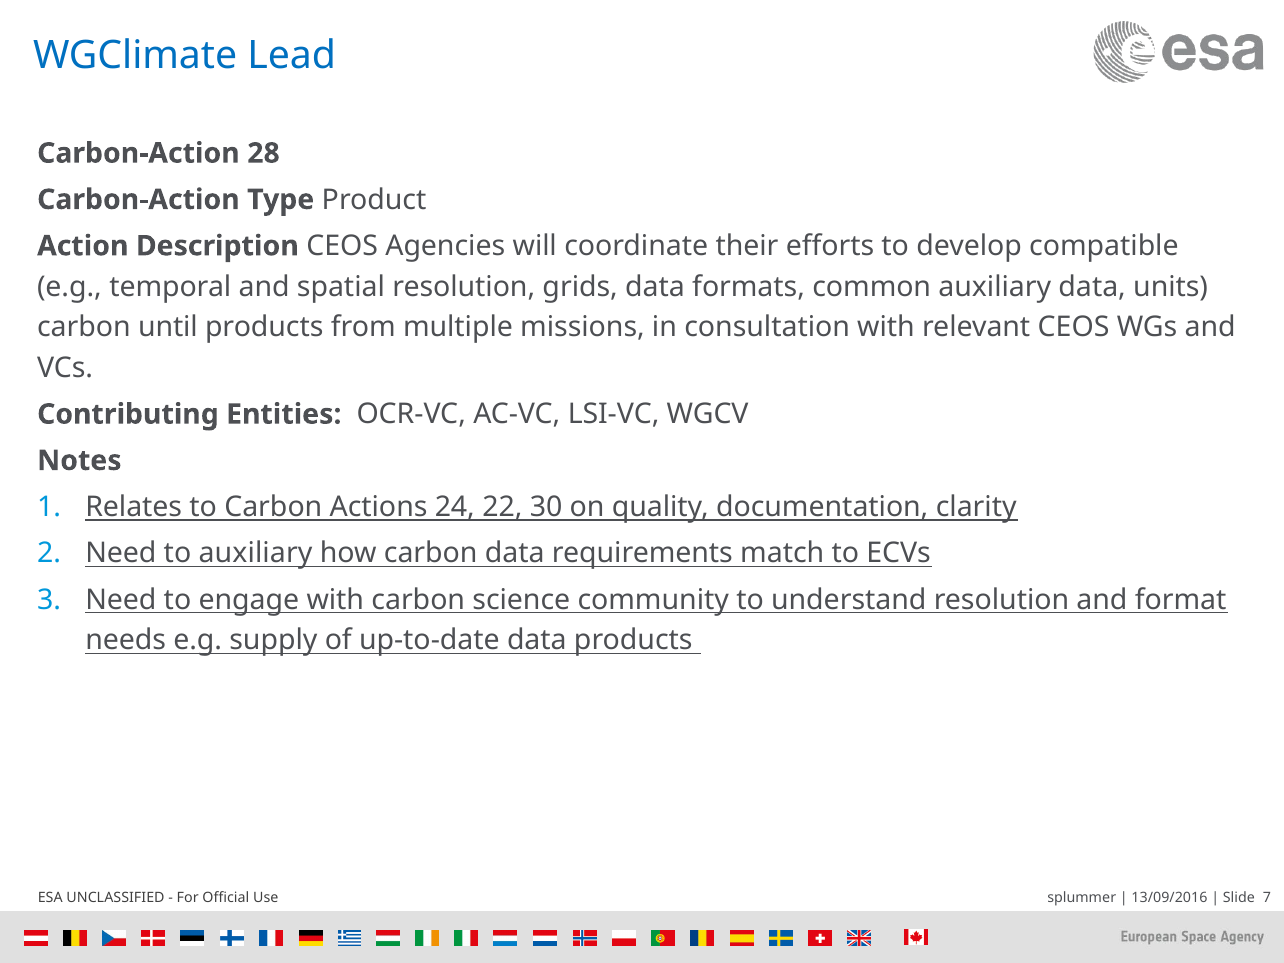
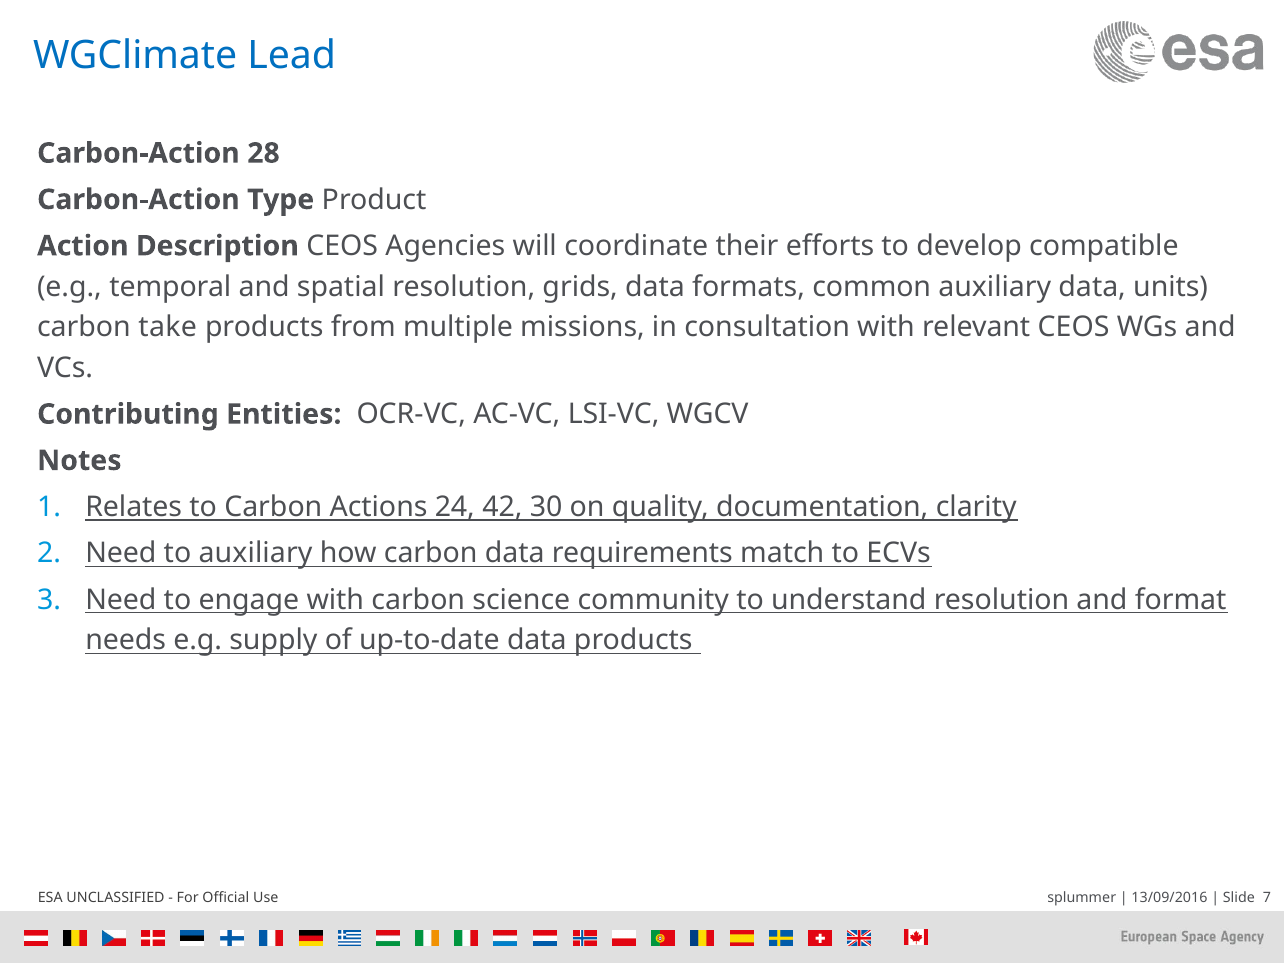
until: until -> take
22: 22 -> 42
